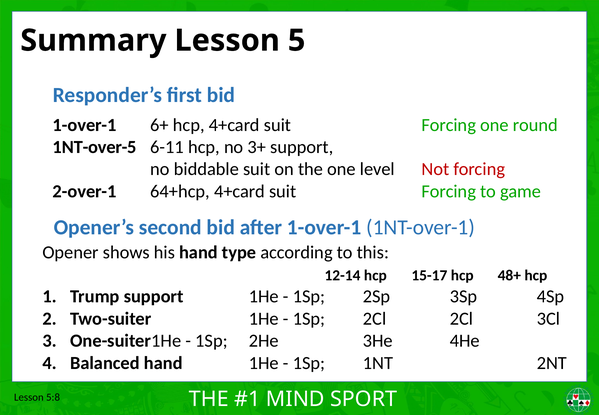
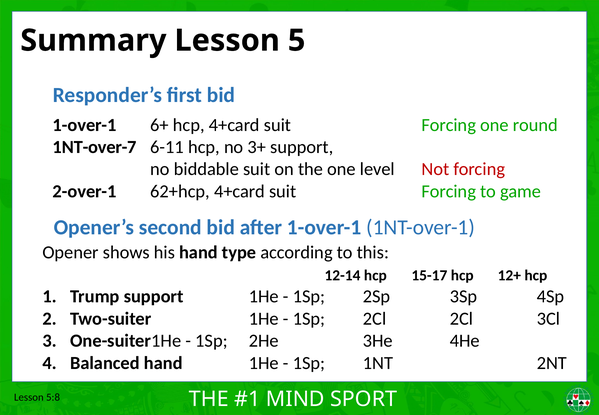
1NT-over-5: 1NT-over-5 -> 1NT-over-7
64+hcp: 64+hcp -> 62+hcp
48+: 48+ -> 12+
